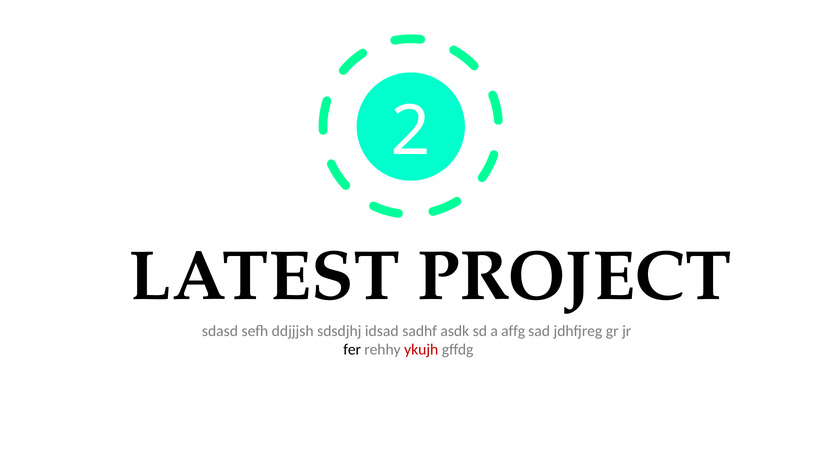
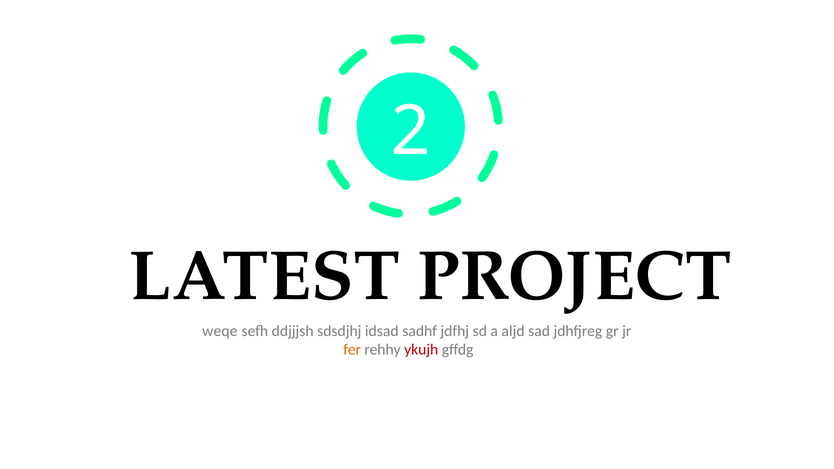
sdasd: sdasd -> weqe
asdk: asdk -> jdfhj
affg: affg -> aljd
fer colour: black -> orange
